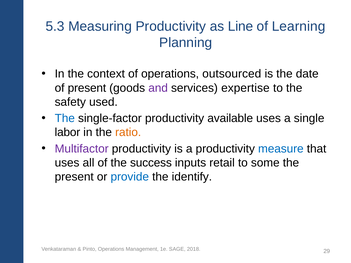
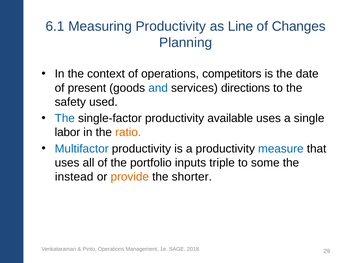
5.3: 5.3 -> 6.1
Learning: Learning -> Changes
outsourced: outsourced -> competitors
and colour: purple -> blue
expertise: expertise -> directions
Multifactor colour: purple -> blue
success: success -> portfolio
retail: retail -> triple
present at (74, 177): present -> instead
provide colour: blue -> orange
identify: identify -> shorter
